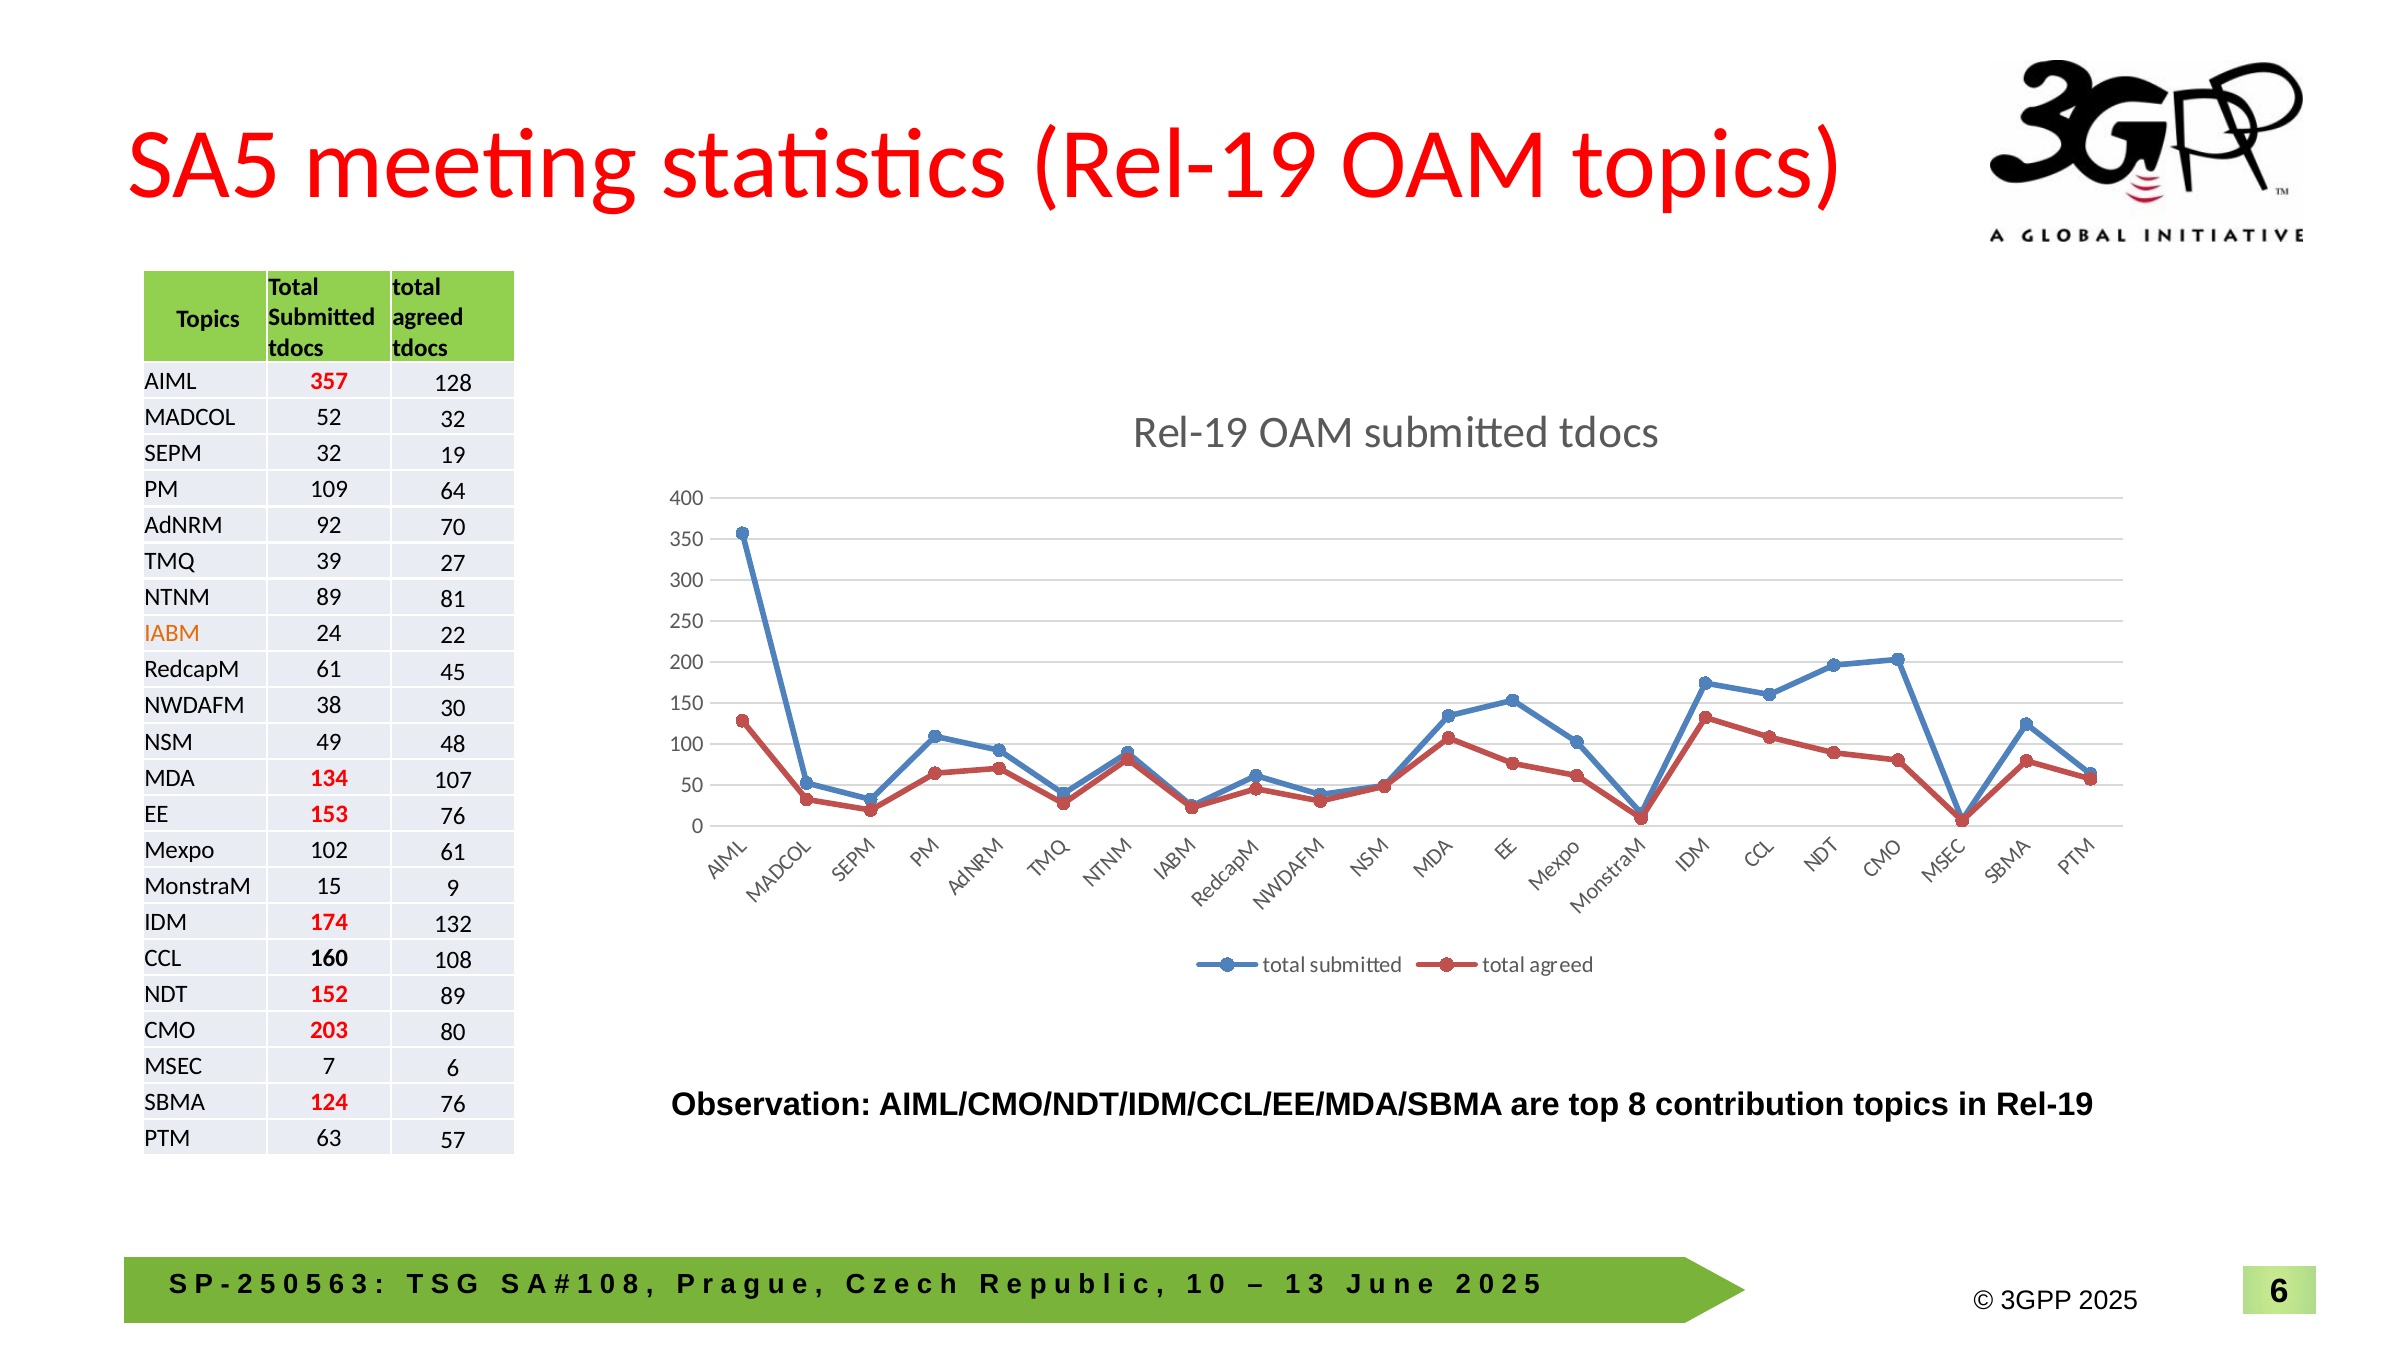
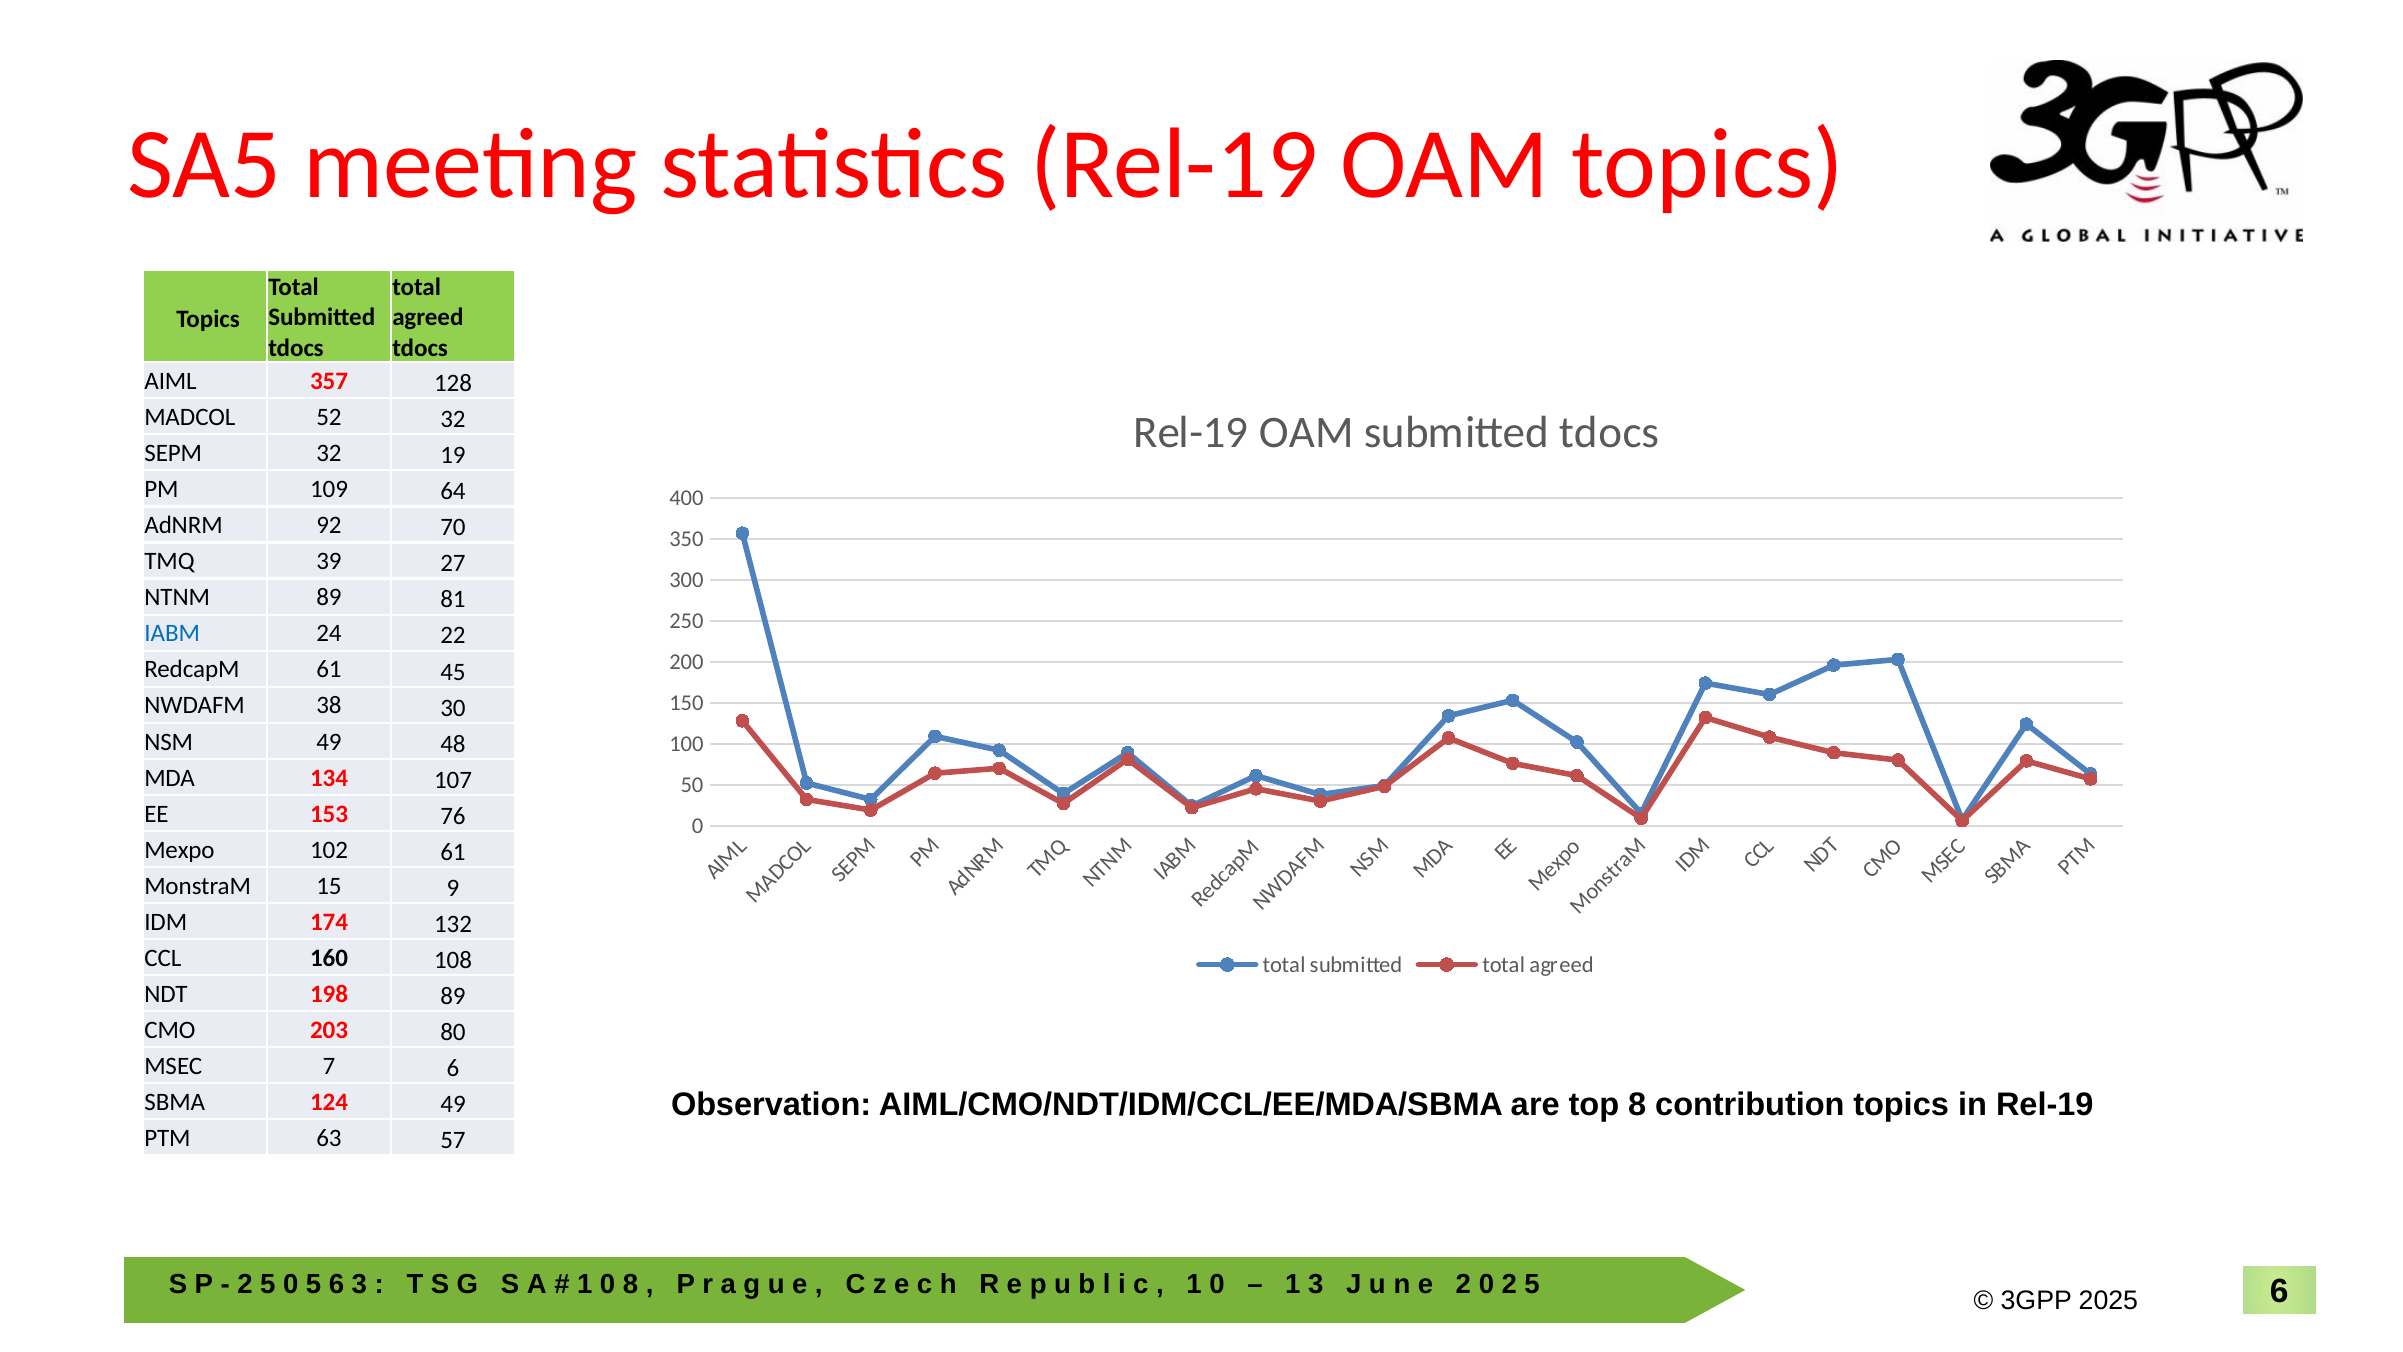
IABM colour: orange -> blue
152: 152 -> 198
124 76: 76 -> 49
